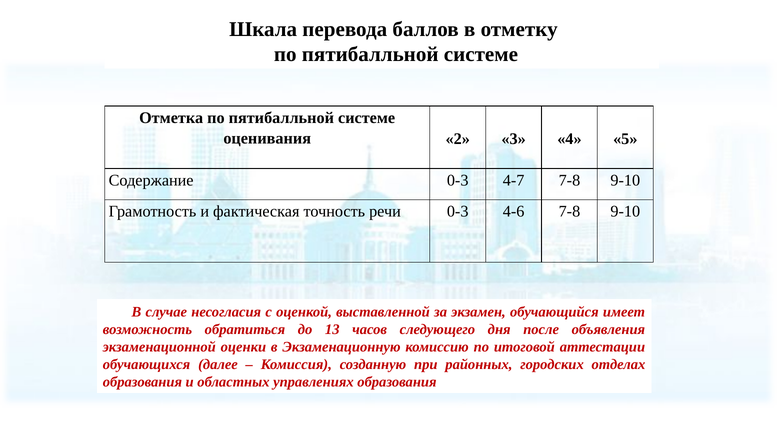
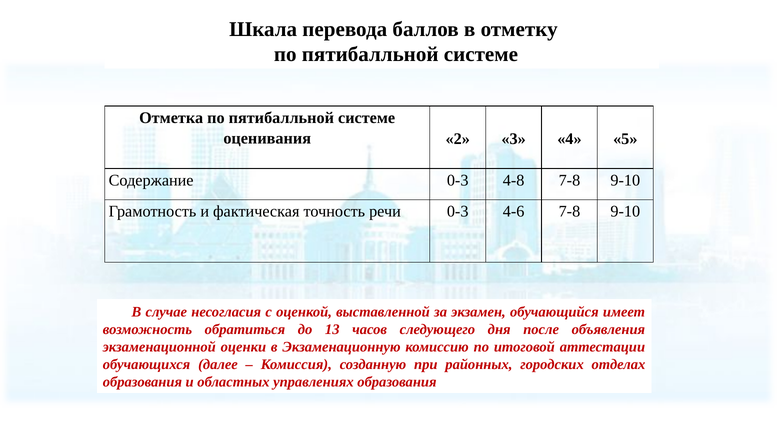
4-7: 4-7 -> 4-8
